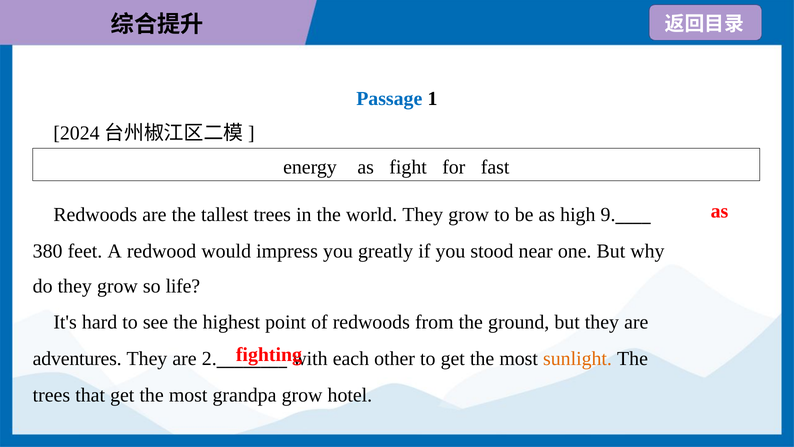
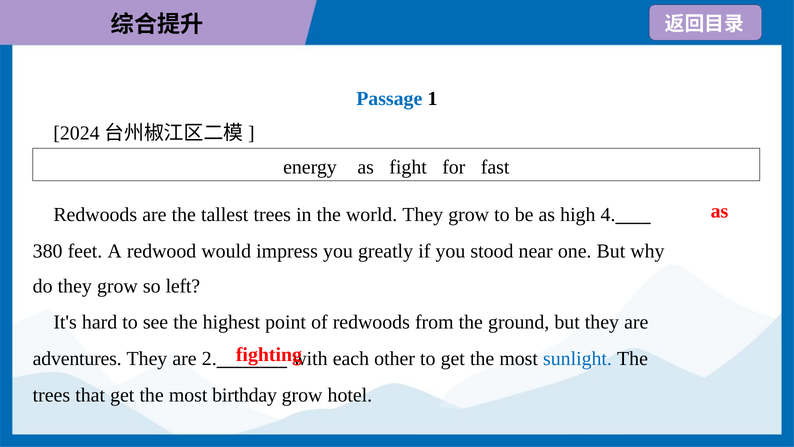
9: 9 -> 4
life: life -> left
sunlight colour: orange -> blue
grandpa: grandpa -> birthday
